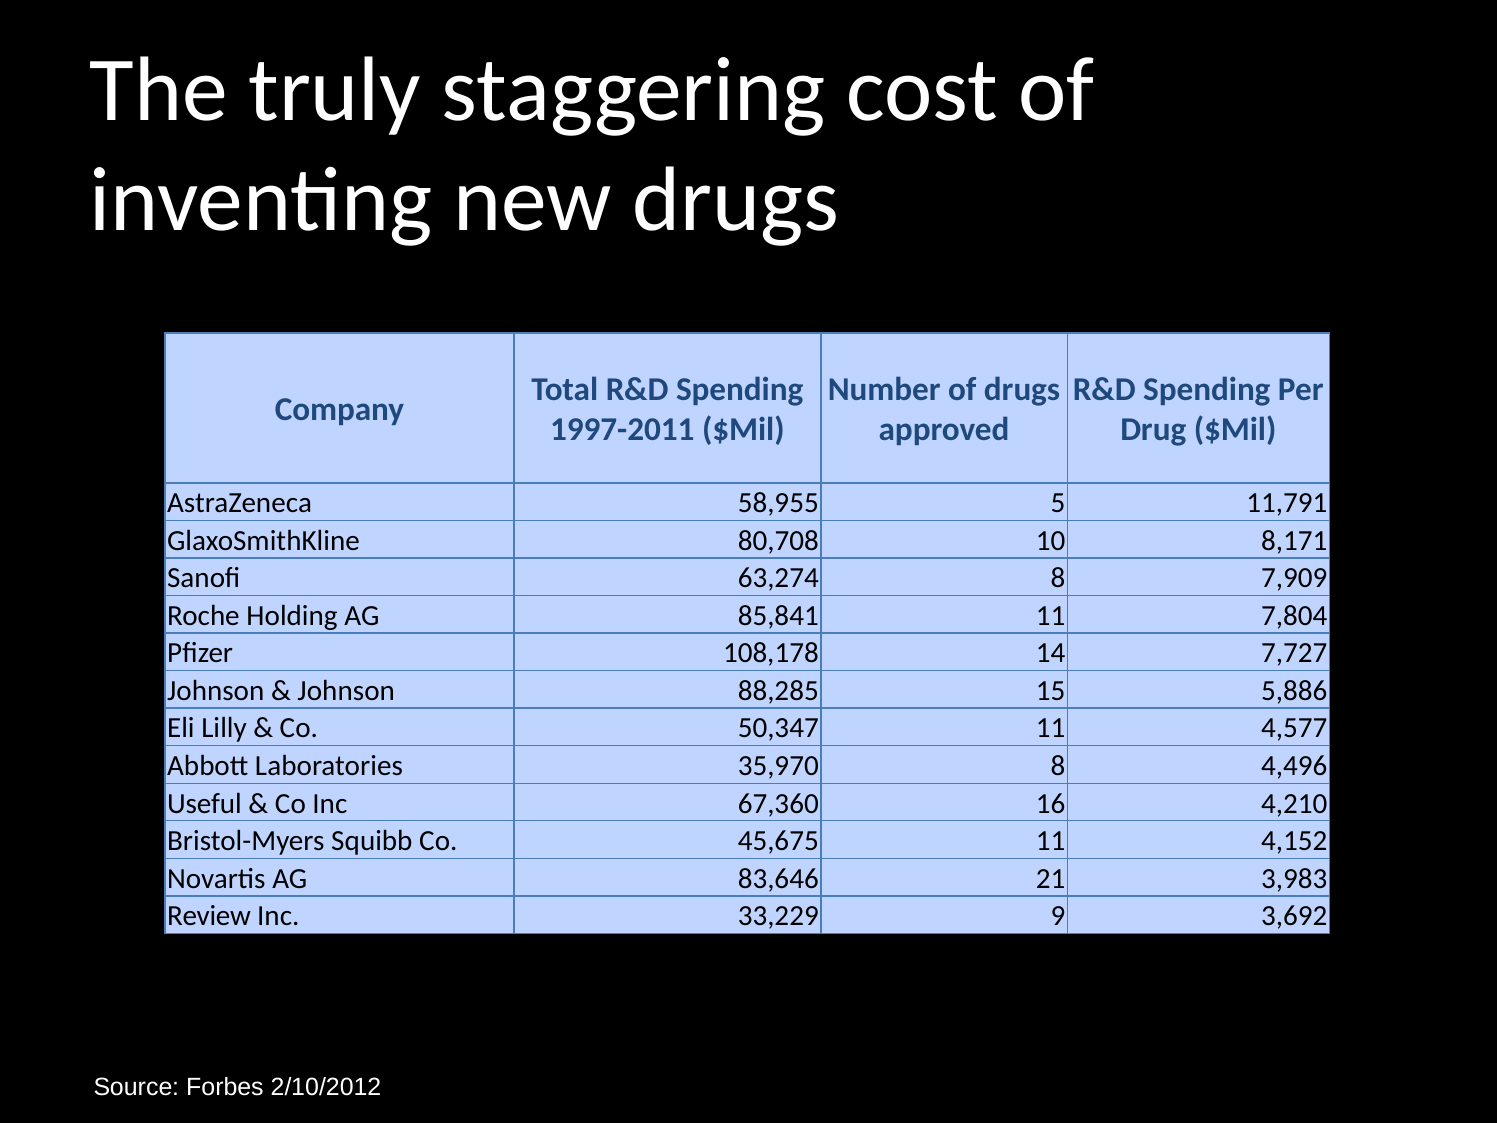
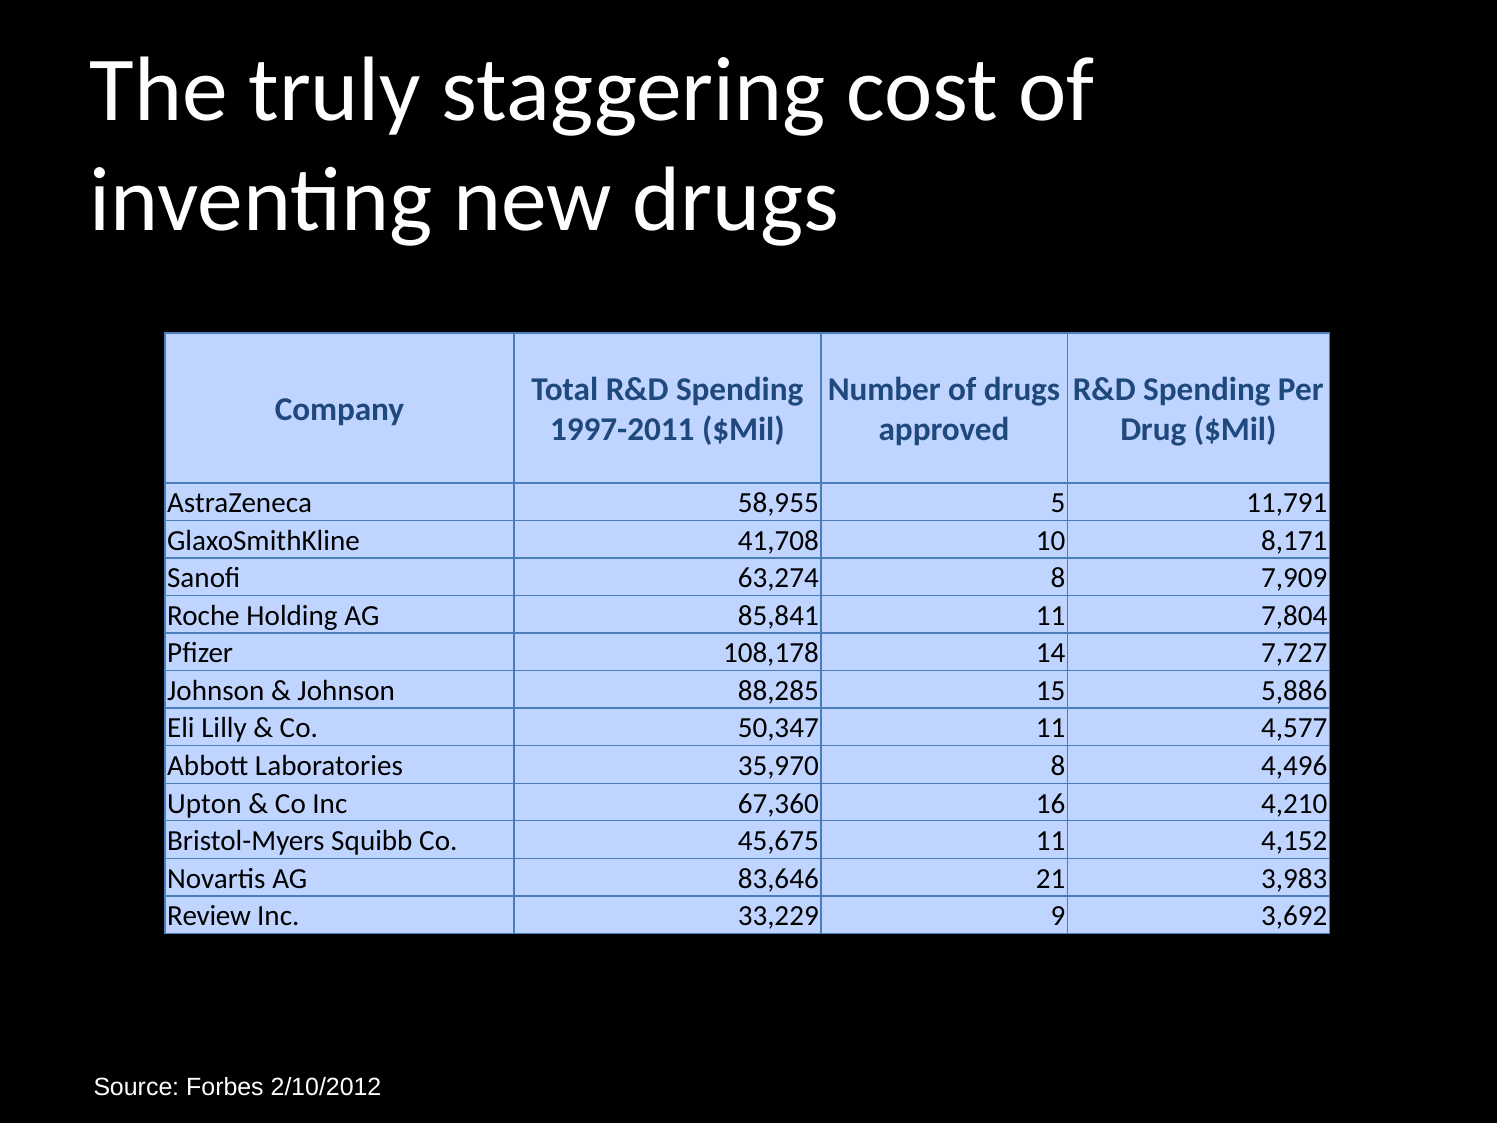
80,708: 80,708 -> 41,708
Useful: Useful -> Upton
